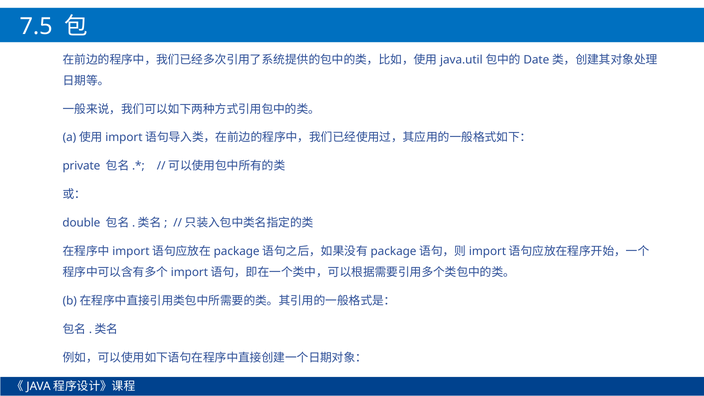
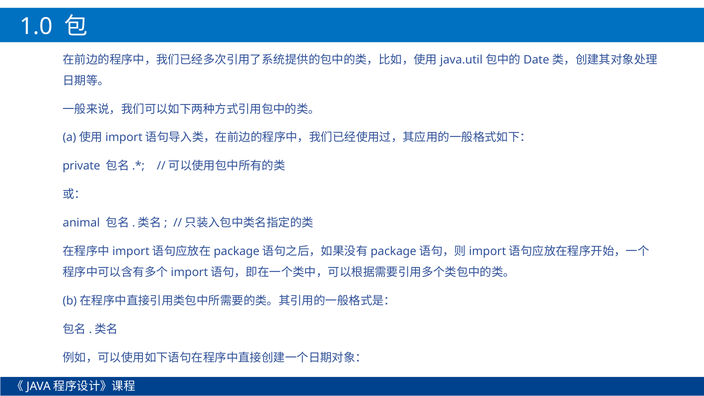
7.5: 7.5 -> 1.0
double: double -> animal
